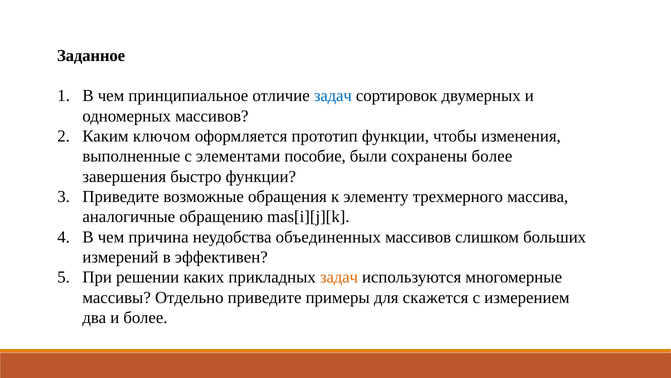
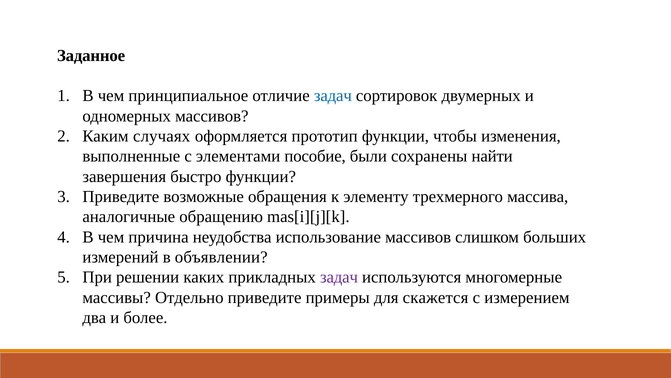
ключом: ключом -> случаях
сохранены более: более -> найти
объединенных: объединенных -> использование
эффективен: эффективен -> объявлении
задач at (339, 277) colour: orange -> purple
